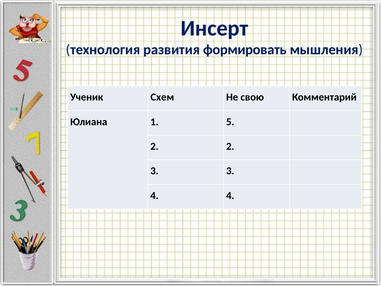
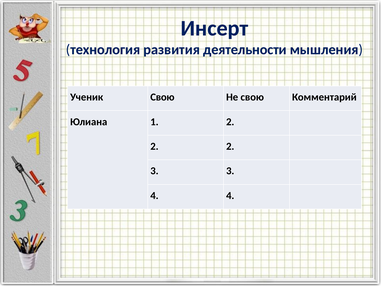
формировать: формировать -> деятельности
Ученик Схем: Схем -> Свою
1 5: 5 -> 2
